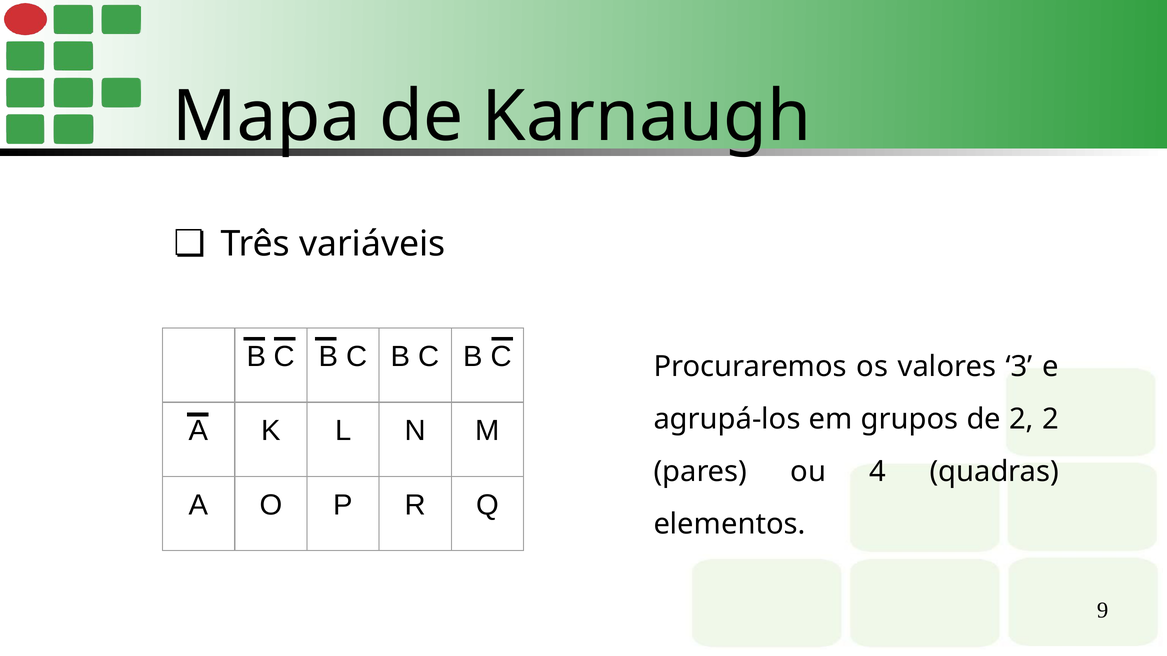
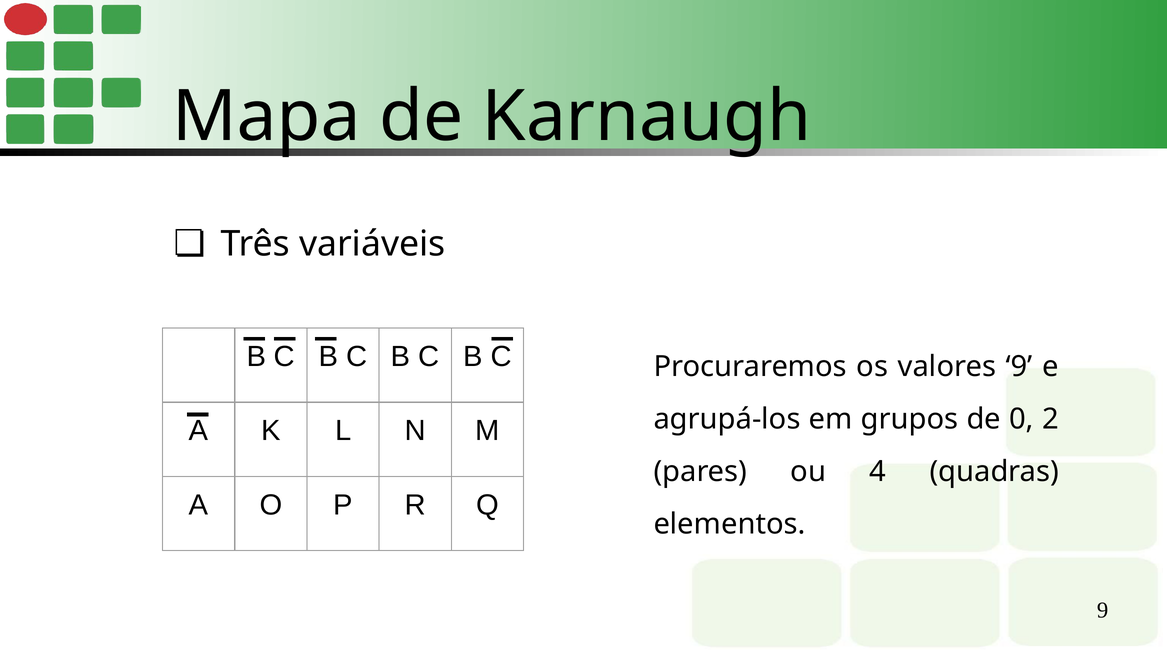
valores 3: 3 -> 9
de 2: 2 -> 0
